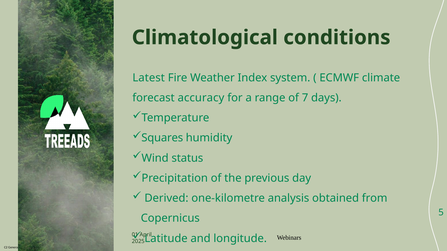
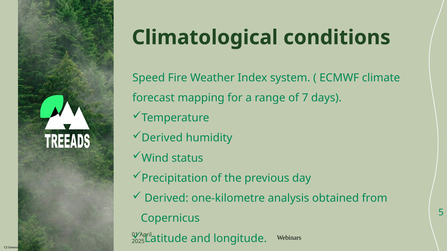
Latest: Latest -> Speed
accuracy: accuracy -> mapping
Squares at (162, 138): Squares -> Derived
